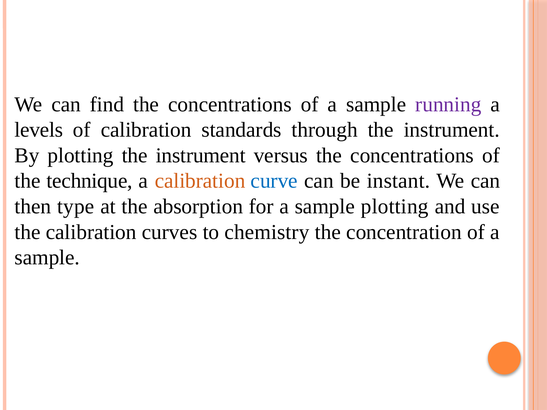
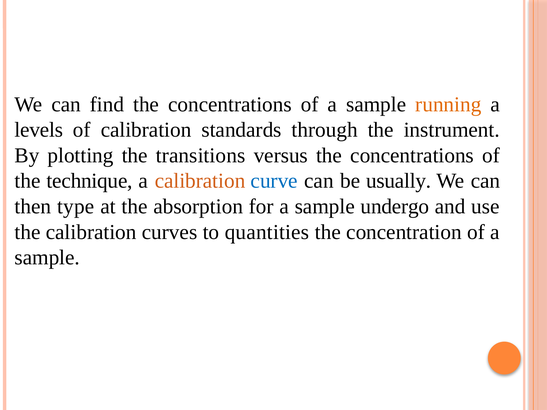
running colour: purple -> orange
plotting the instrument: instrument -> transitions
instant: instant -> usually
sample plotting: plotting -> undergo
chemistry: chemistry -> quantities
